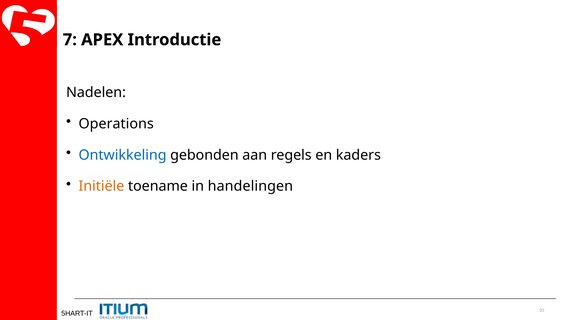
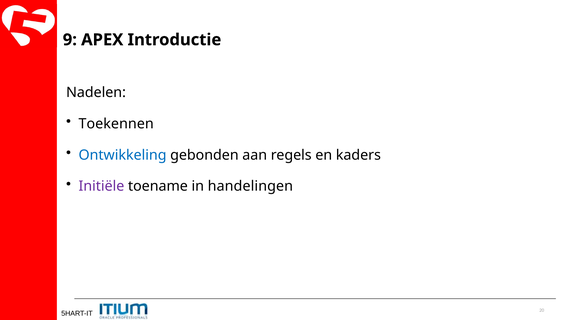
7: 7 -> 9
Operations: Operations -> Toekennen
Initiële colour: orange -> purple
